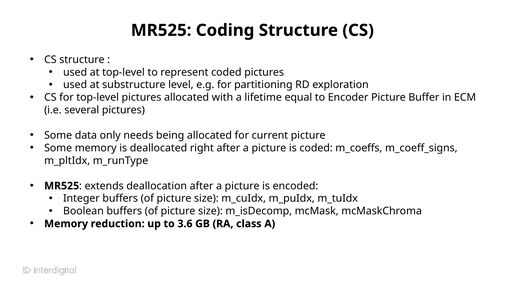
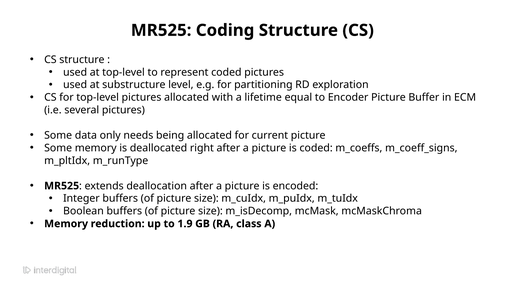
3.6: 3.6 -> 1.9
